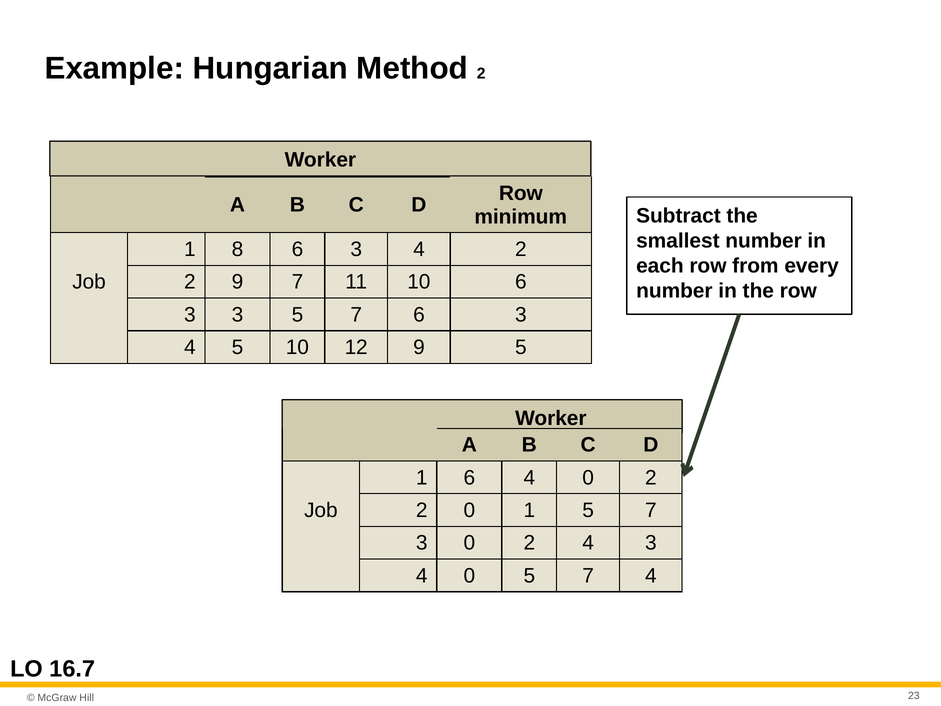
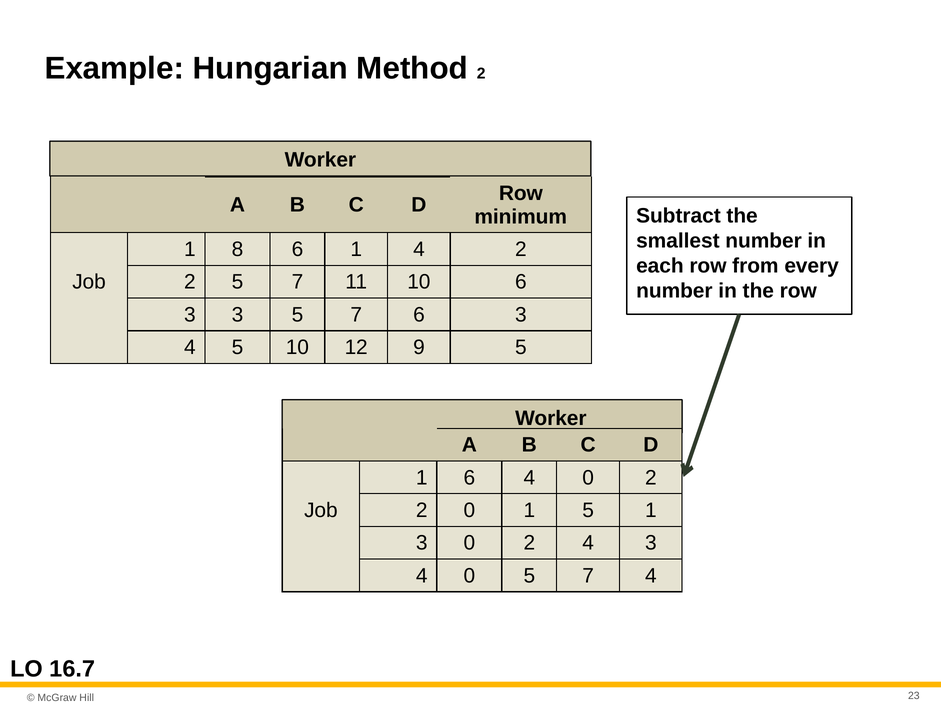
8 6 3: 3 -> 1
2 9: 9 -> 5
1 5 7: 7 -> 1
